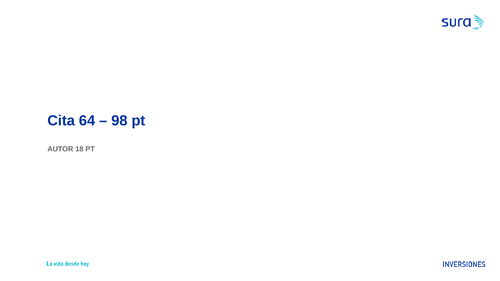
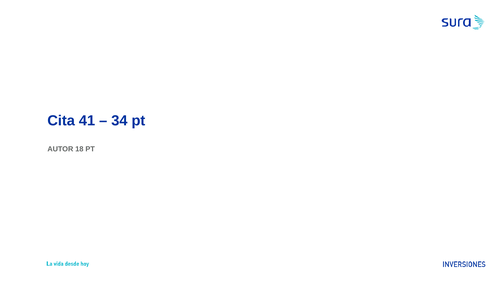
64: 64 -> 41
98: 98 -> 34
